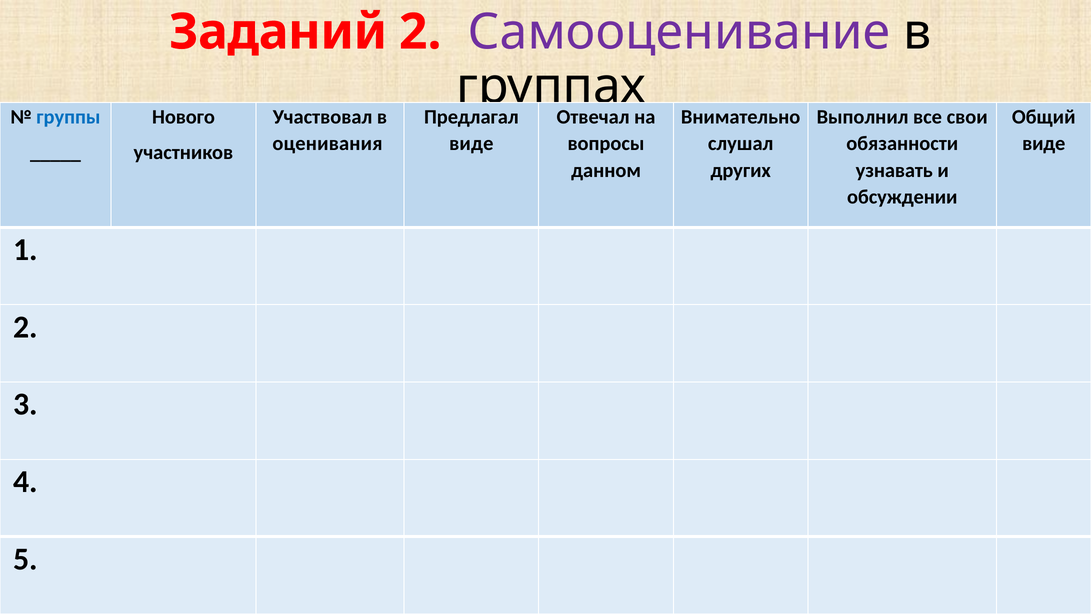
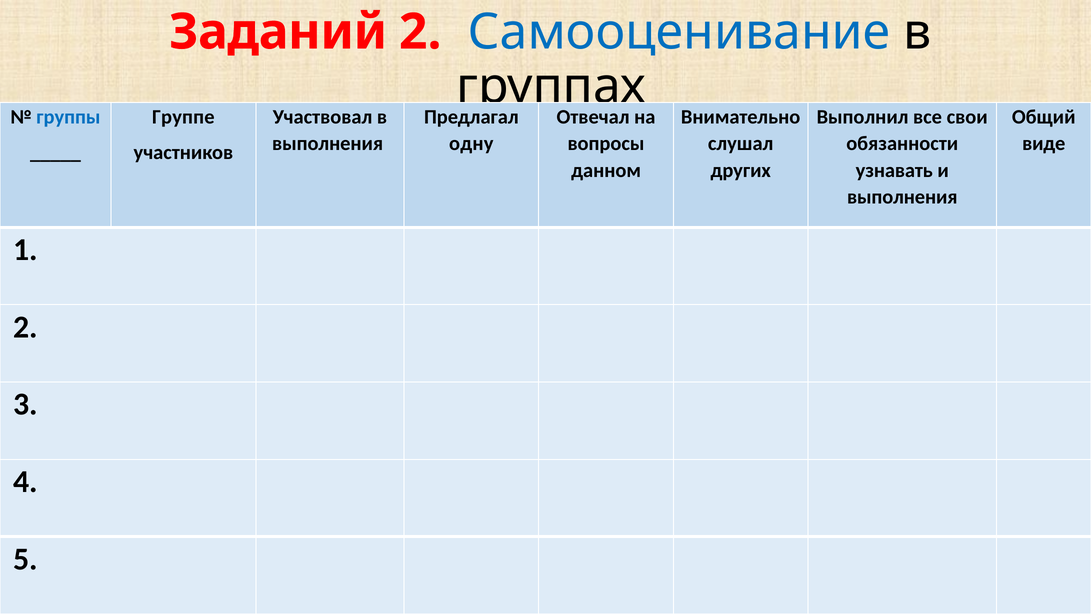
Самооценивание colour: purple -> blue
Нового: Нового -> Группе
оценивания at (327, 143): оценивания -> выполнения
виде at (471, 143): виде -> одну
обсуждении at (902, 197): обсуждении -> выполнения
